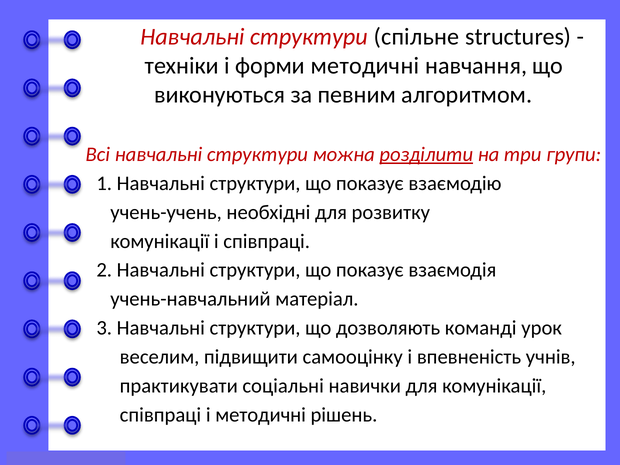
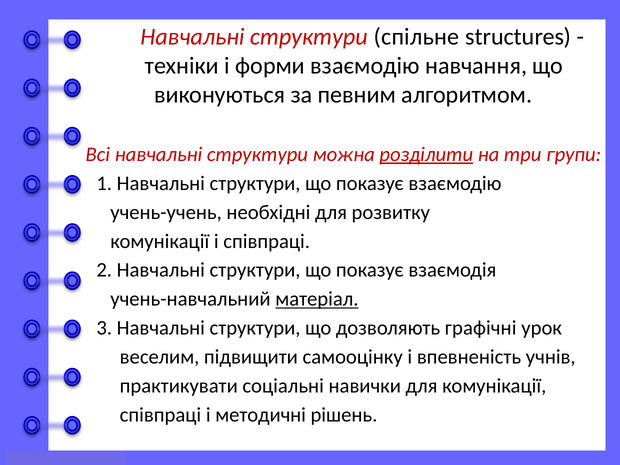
форми методичні: методичні -> взаємодію
матеріал underline: none -> present
команді: команді -> графічні
